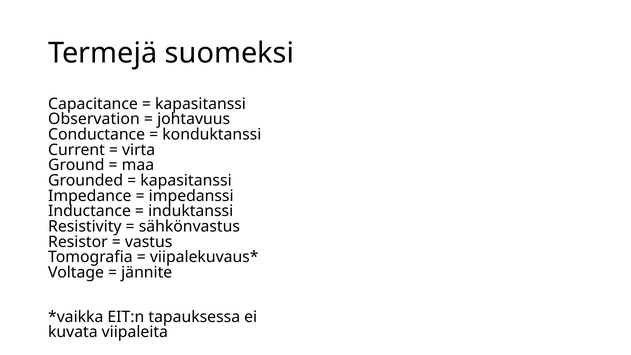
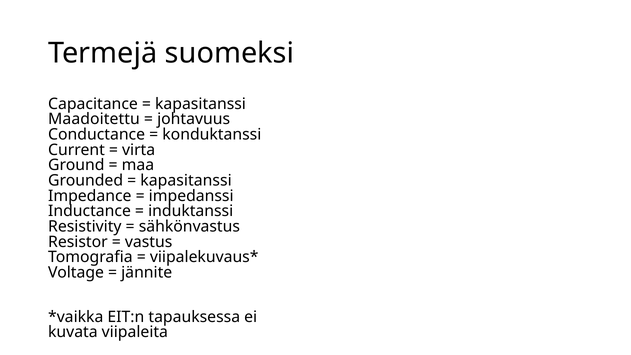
Observation: Observation -> Maadoitettu
